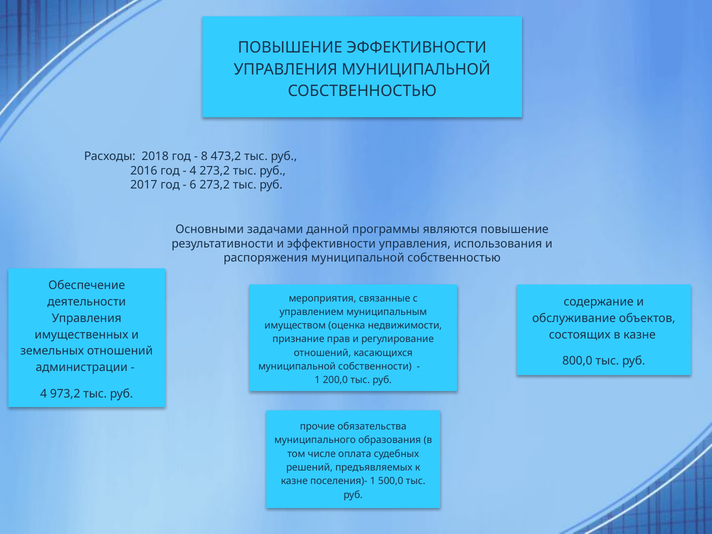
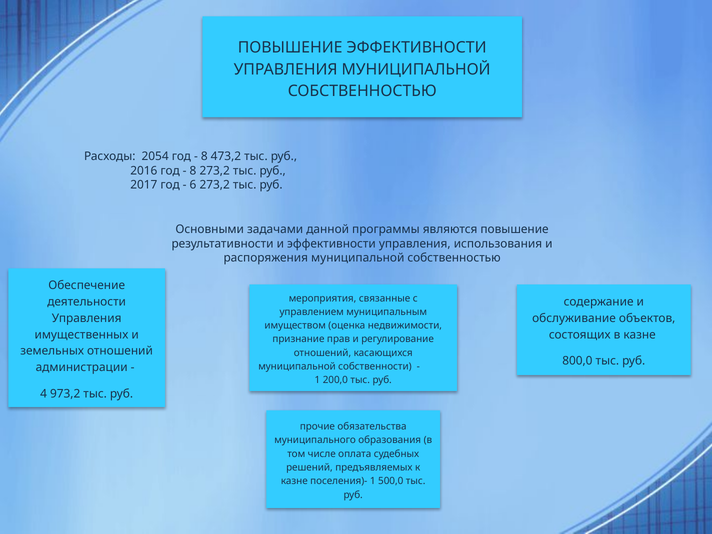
2018: 2018 -> 2054
4 at (193, 171): 4 -> 8
